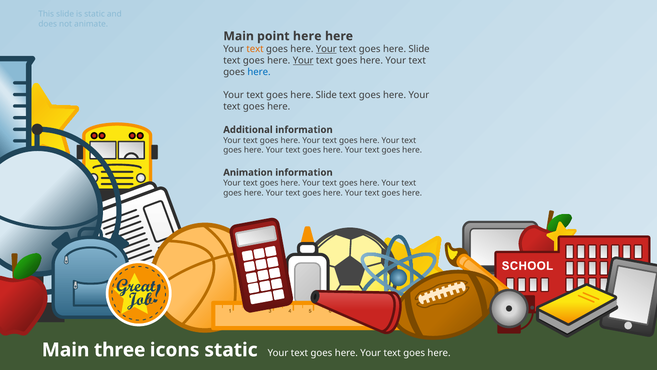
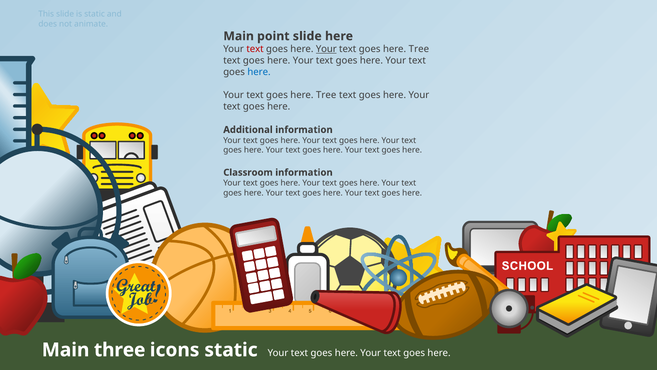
point here: here -> slide
text at (255, 49) colour: orange -> red
Slide at (419, 49): Slide -> Tree
Your at (303, 61) underline: present -> none
Slide at (326, 95): Slide -> Tree
Animation: Animation -> Classroom
